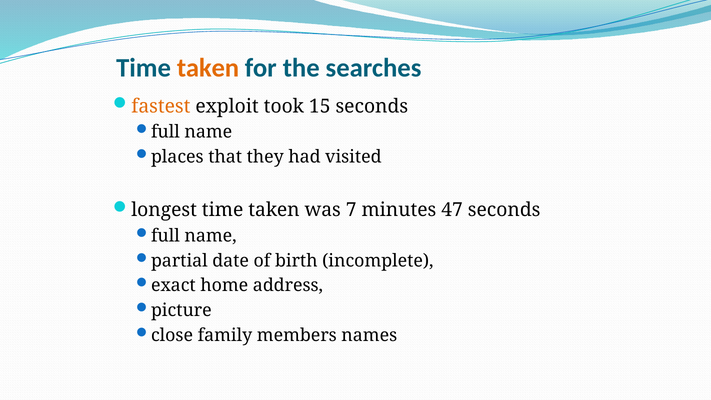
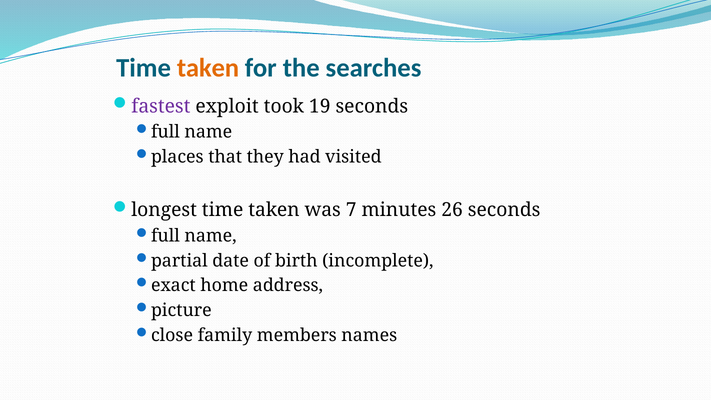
fastest colour: orange -> purple
15: 15 -> 19
47: 47 -> 26
